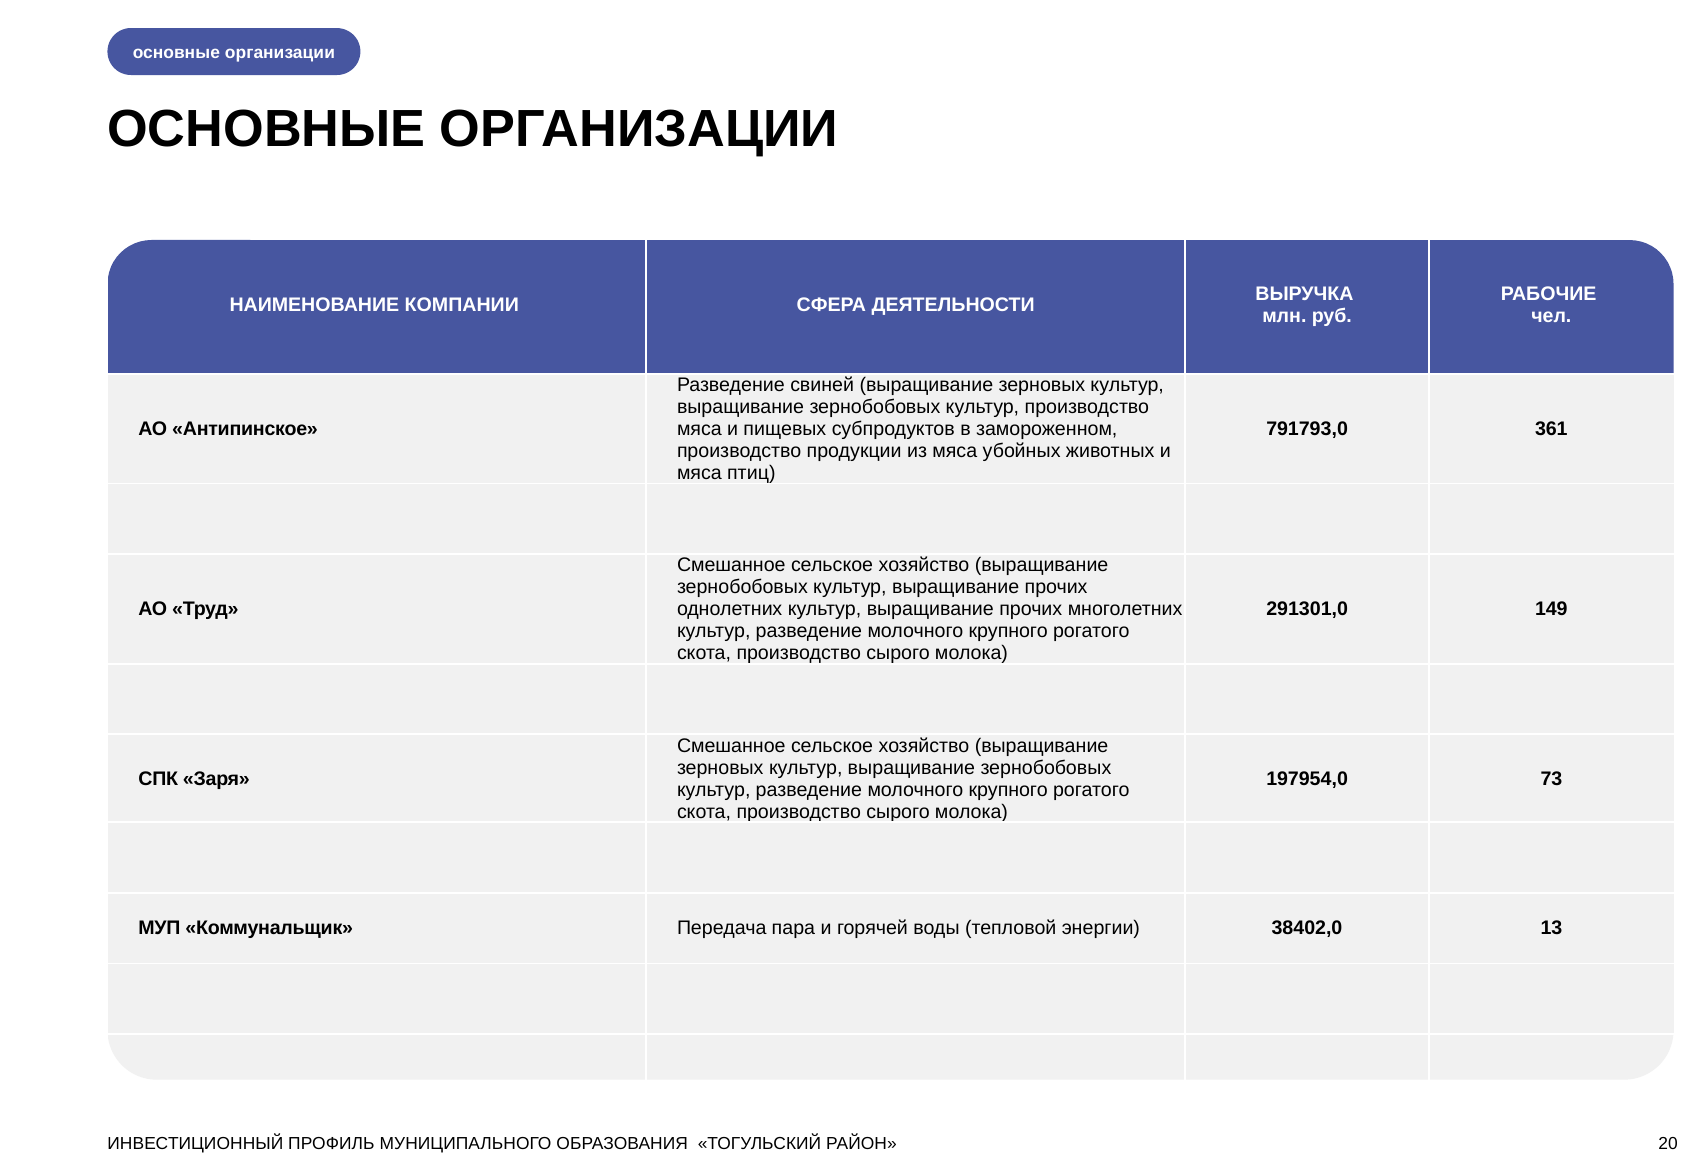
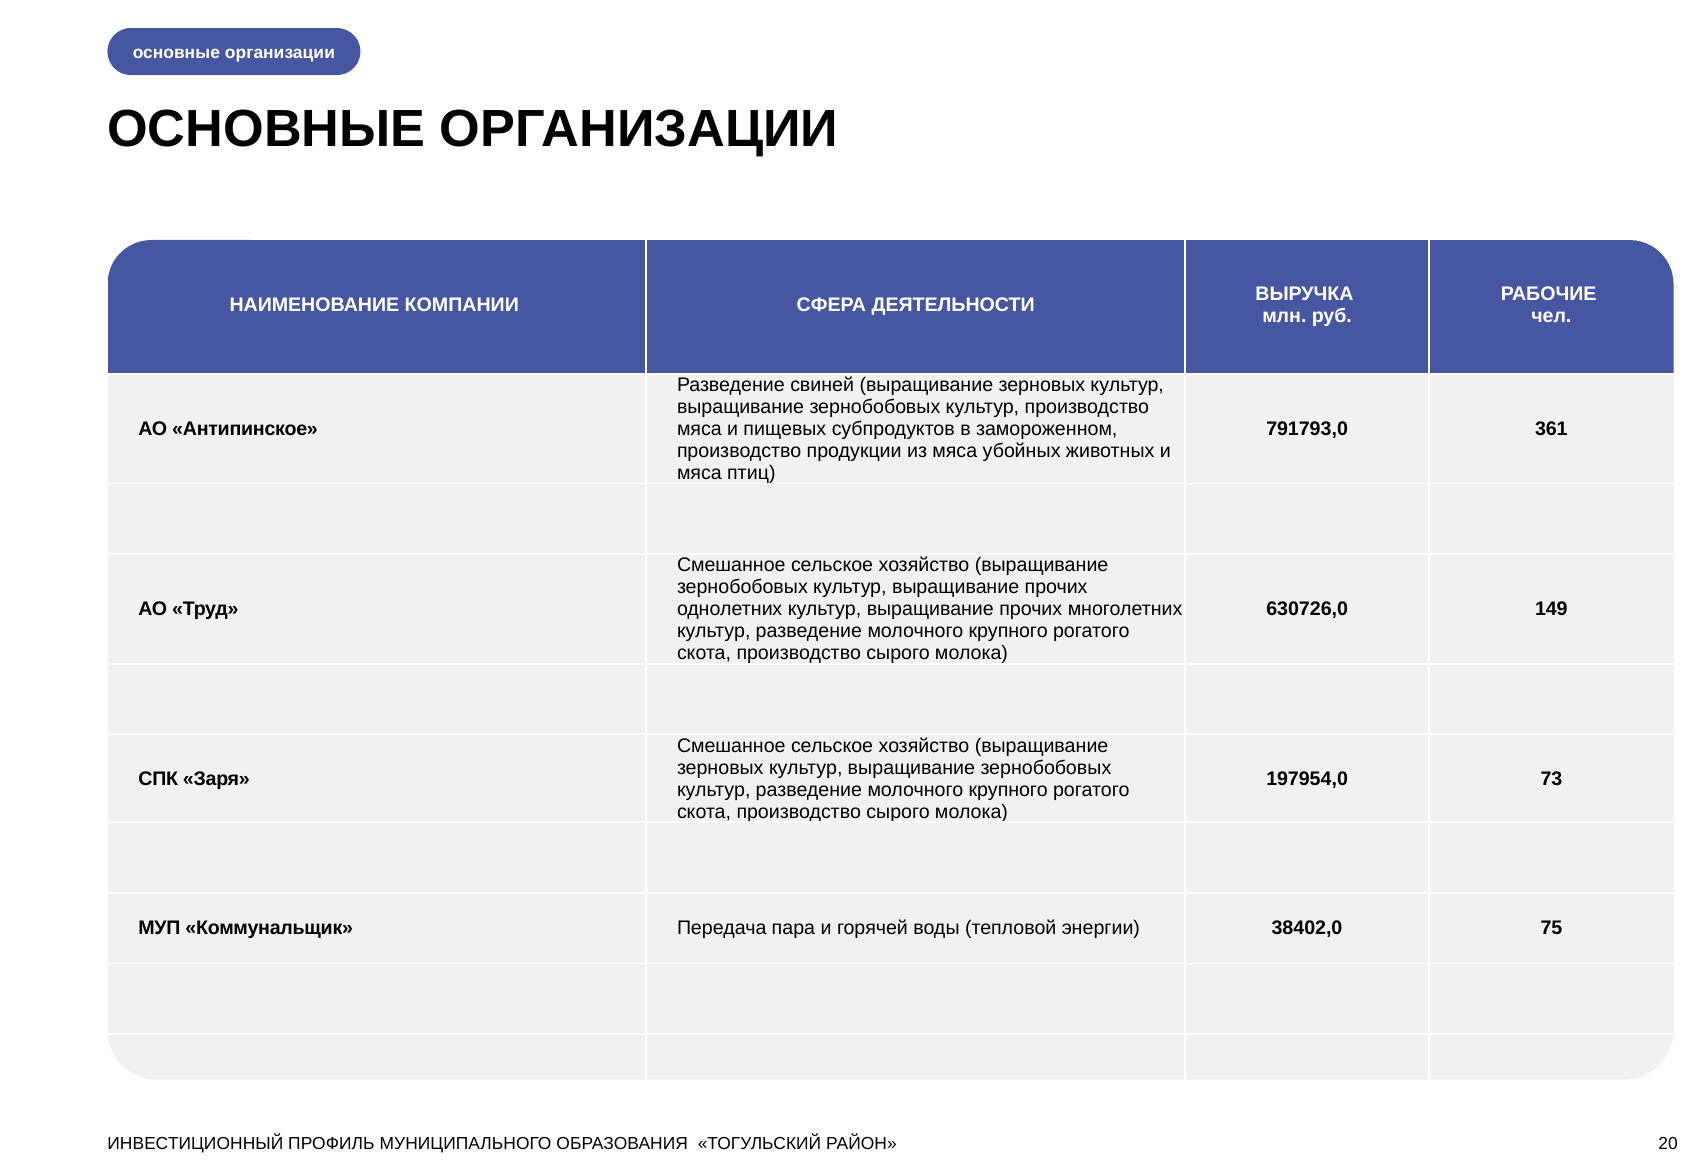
291301,0: 291301,0 -> 630726,0
13: 13 -> 75
